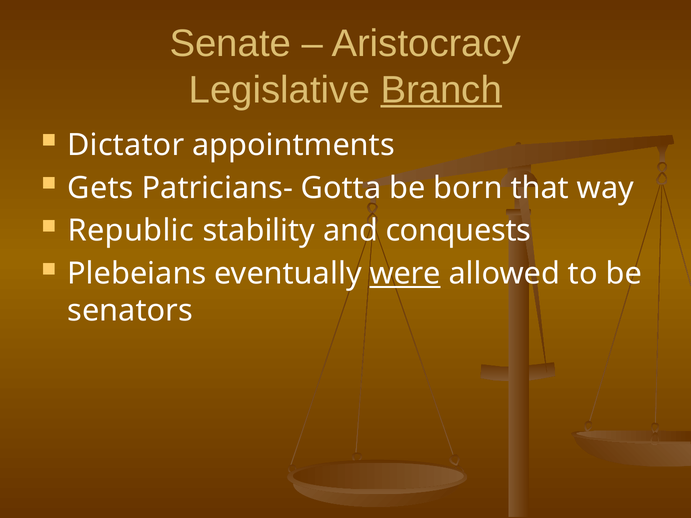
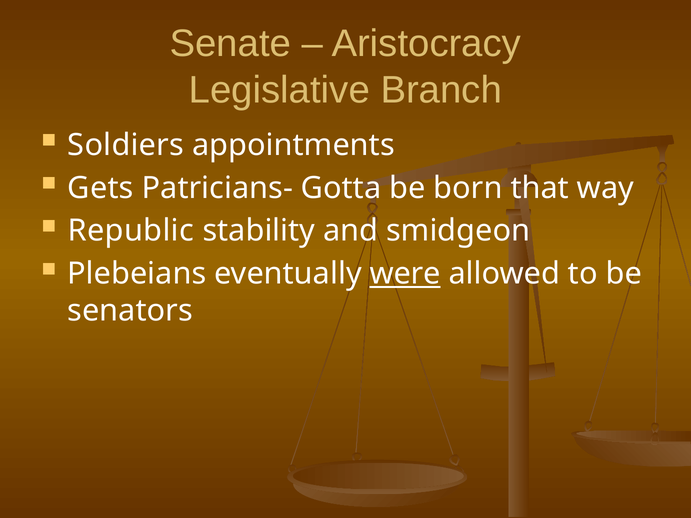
Branch underline: present -> none
Dictator: Dictator -> Soldiers
conquests: conquests -> smidgeon
